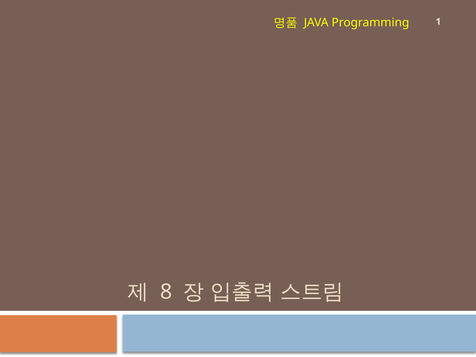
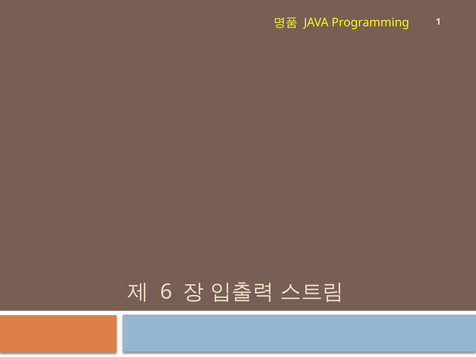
8: 8 -> 6
